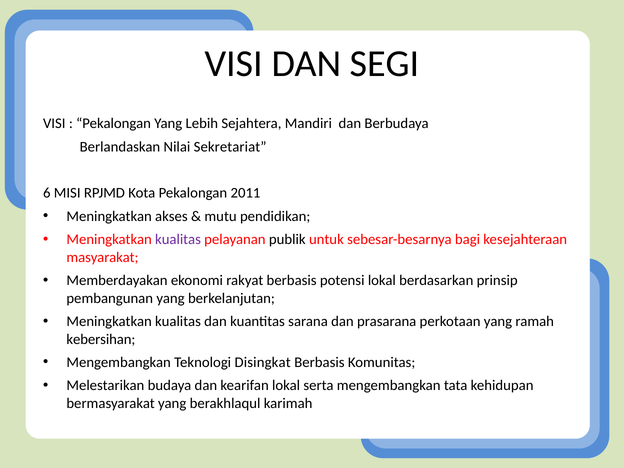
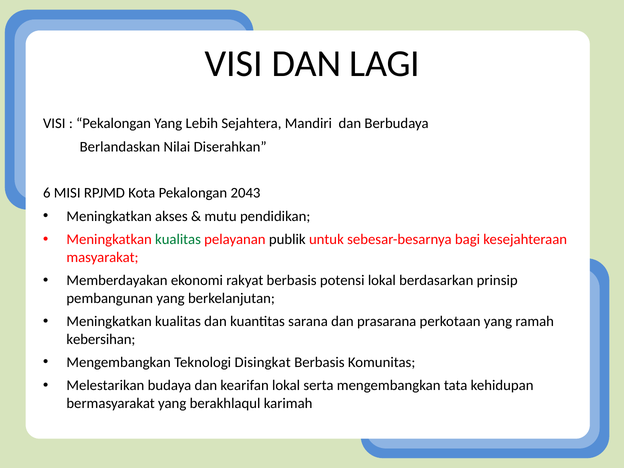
SEGI: SEGI -> LAGI
Sekretariat: Sekretariat -> Diserahkan
2011: 2011 -> 2043
kualitas at (178, 240) colour: purple -> green
